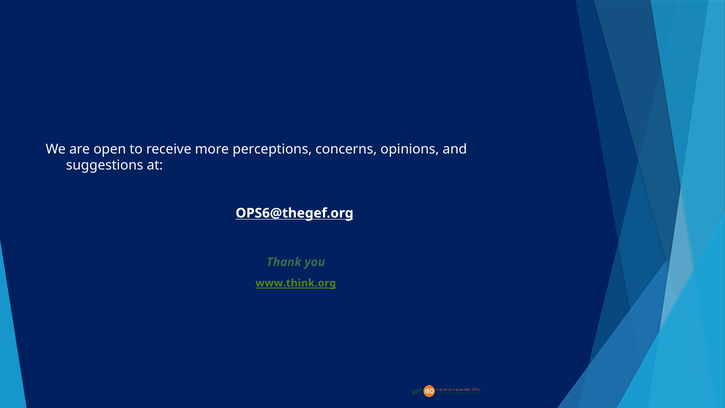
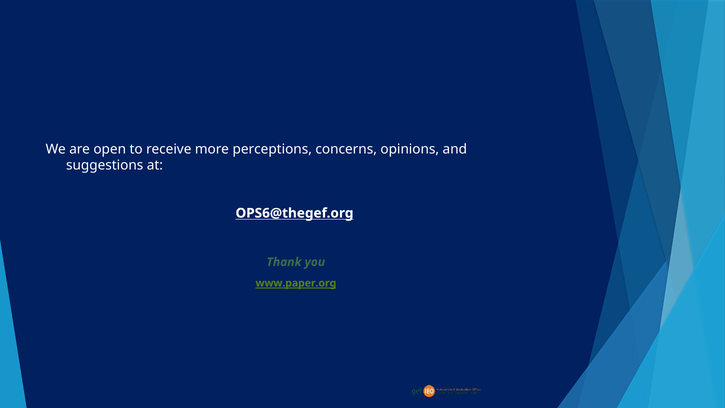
www.think.org: www.think.org -> www.paper.org
